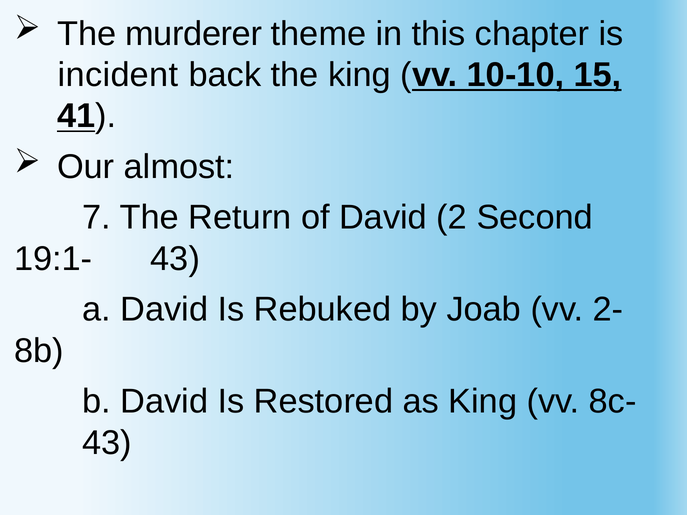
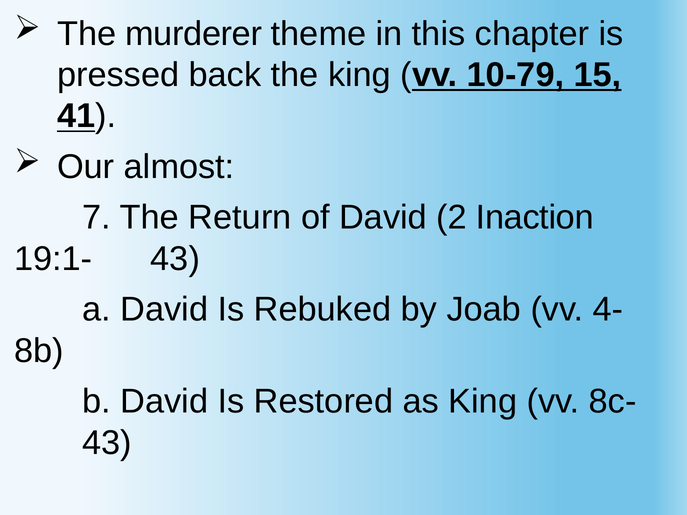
incident: incident -> pressed
10-10: 10-10 -> 10-79
Second: Second -> Inaction
2-: 2- -> 4-
